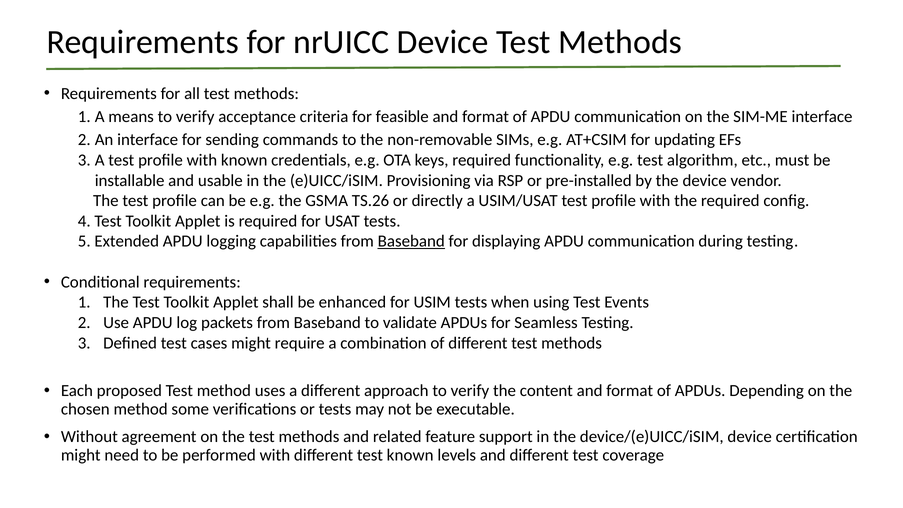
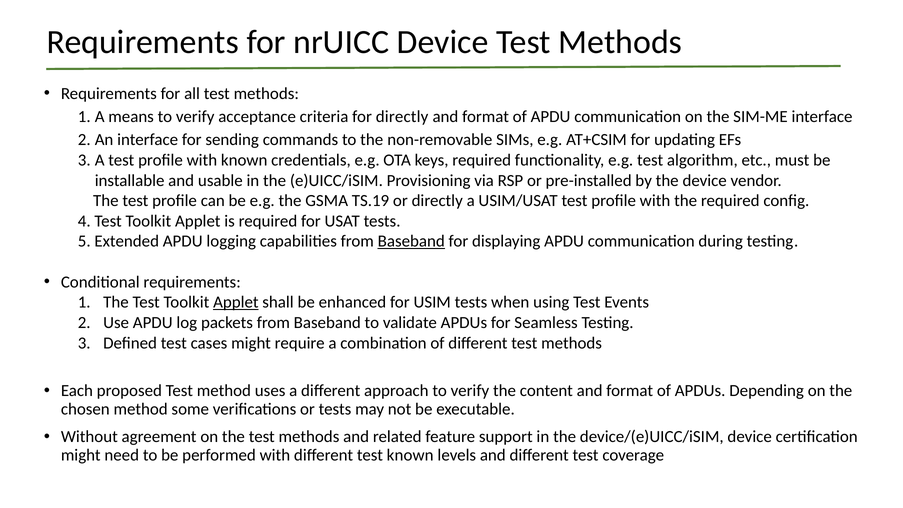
for feasible: feasible -> directly
TS.26: TS.26 -> TS.19
Applet at (236, 302) underline: none -> present
